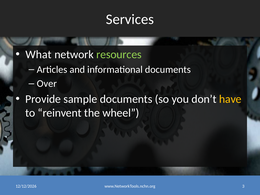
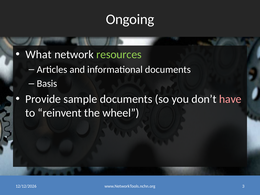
Services: Services -> Ongoing
Over: Over -> Basis
have colour: yellow -> pink
